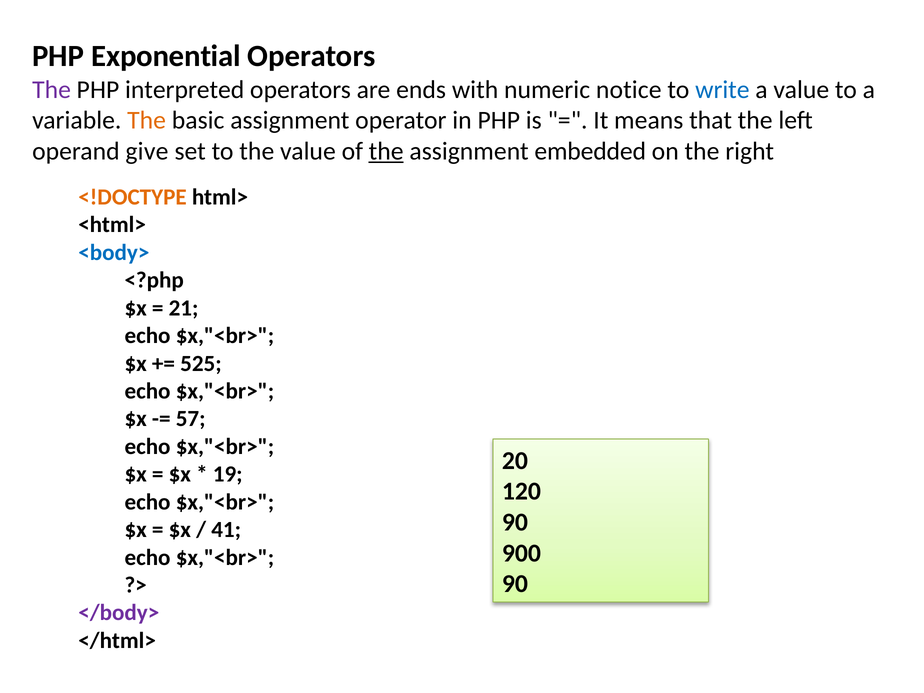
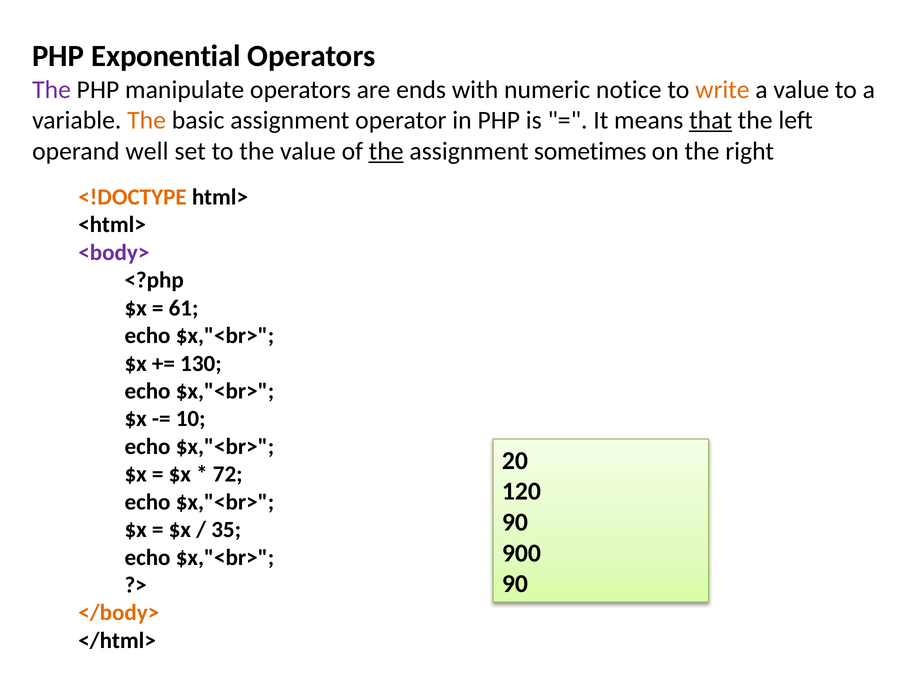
interpreted: interpreted -> manipulate
write colour: blue -> orange
that underline: none -> present
give: give -> well
embedded: embedded -> sometimes
<body> colour: blue -> purple
21: 21 -> 61
525: 525 -> 130
57: 57 -> 10
19: 19 -> 72
41: 41 -> 35
</body> colour: purple -> orange
